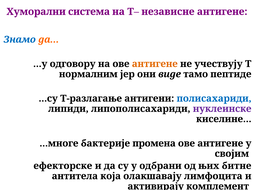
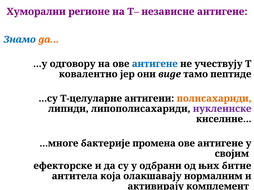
система: система -> регионе
антигене at (155, 64) colour: orange -> blue
нормалним: нормалним -> ковалентно
Т-разлагање: Т-разлагање -> Т-целуларне
полисахариди colour: blue -> orange
лимфоцита: лимфоцита -> нормалним
